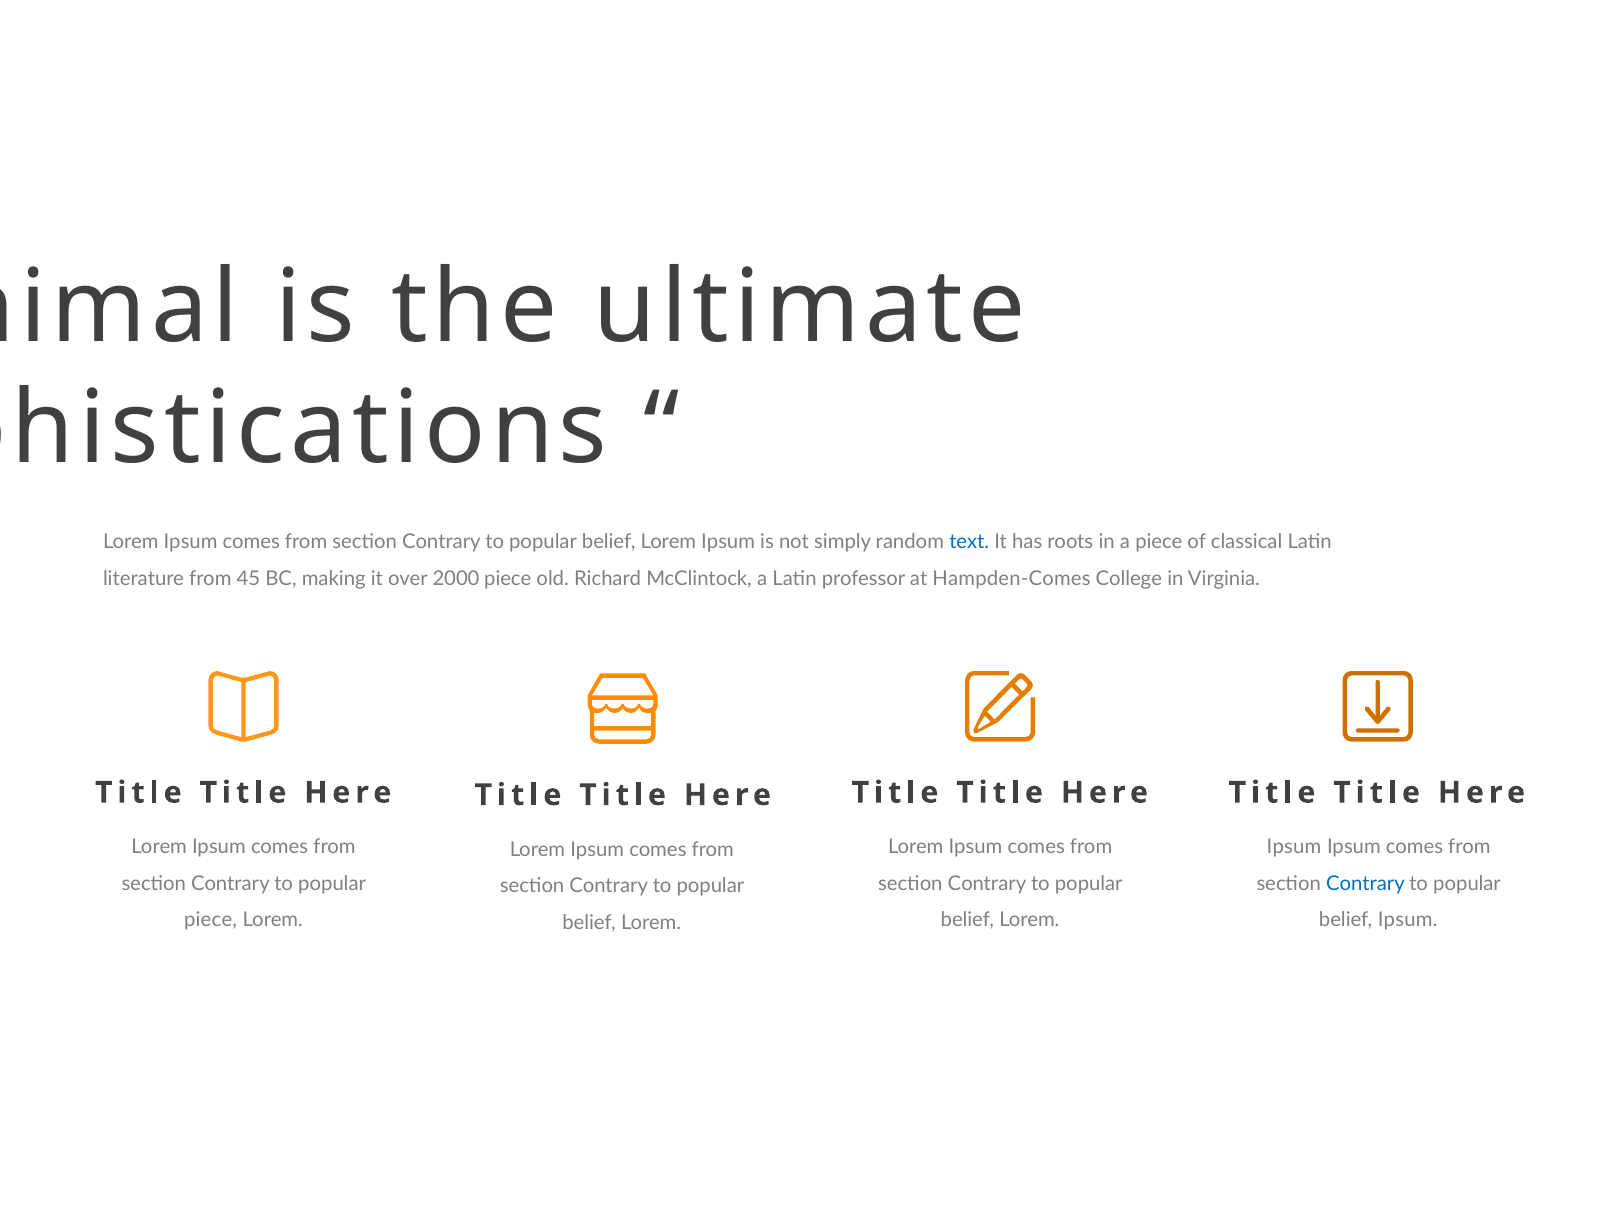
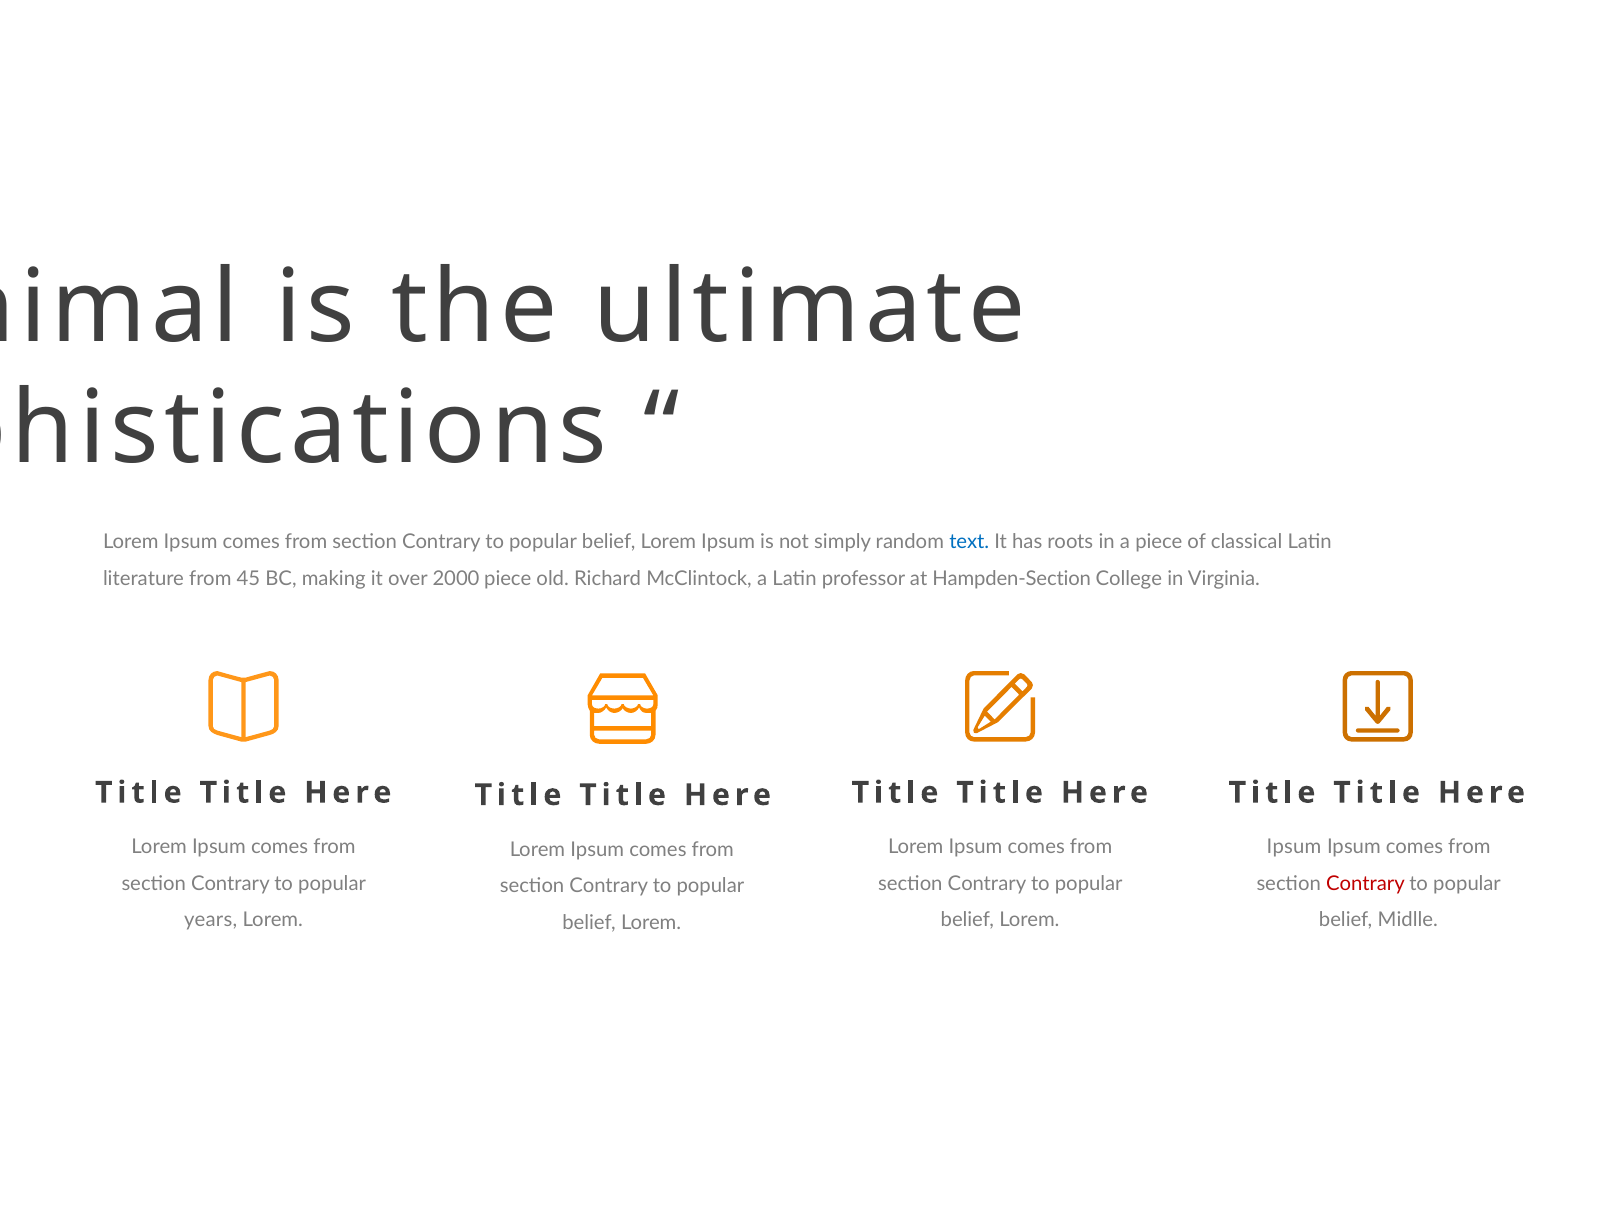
Hampden-Comes: Hampden-Comes -> Hampden-Section
Contrary at (1365, 884) colour: blue -> red
piece at (211, 921): piece -> years
belief Ipsum: Ipsum -> Midlle
